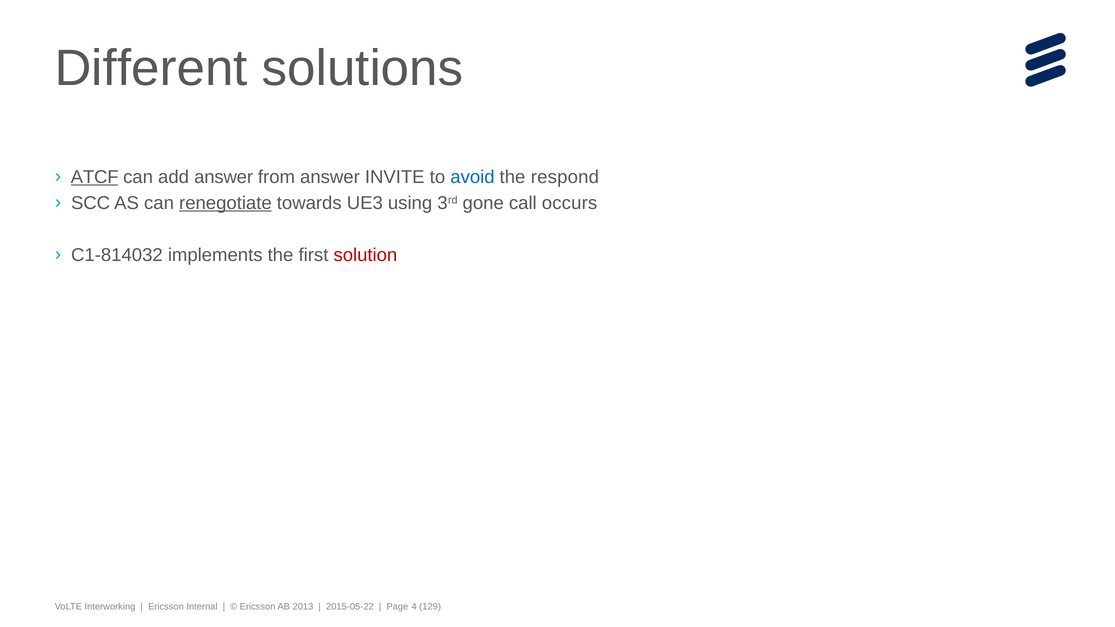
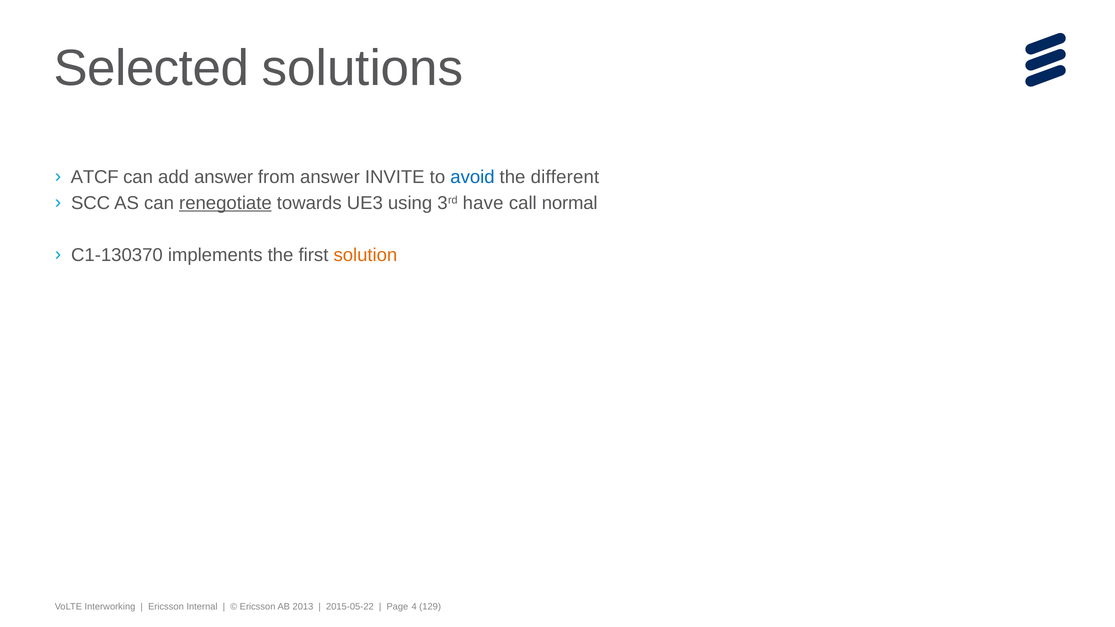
Different: Different -> Selected
ATCF underline: present -> none
respond: respond -> different
gone: gone -> have
occurs: occurs -> normal
C1-814032: C1-814032 -> C1-130370
solution colour: red -> orange
